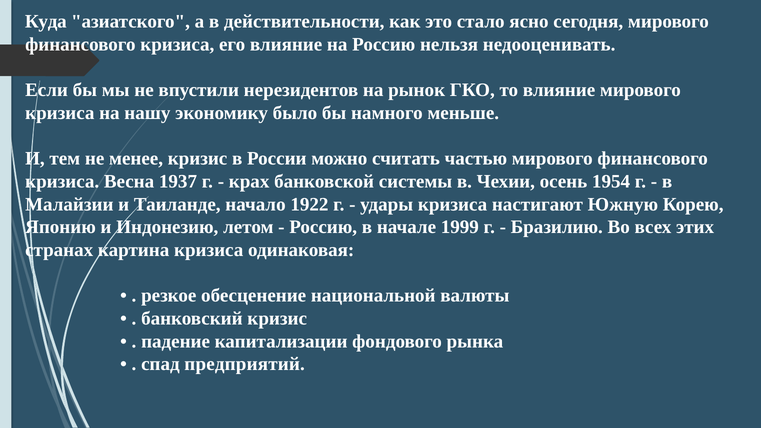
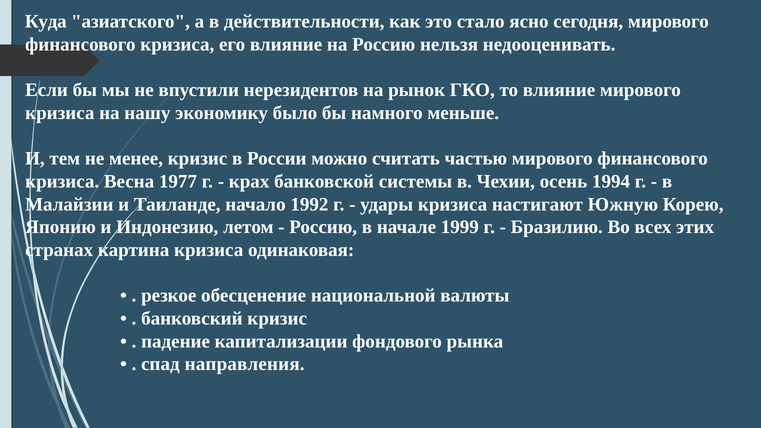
1937: 1937 -> 1977
1954: 1954 -> 1994
1922: 1922 -> 1992
предприятий: предприятий -> направления
